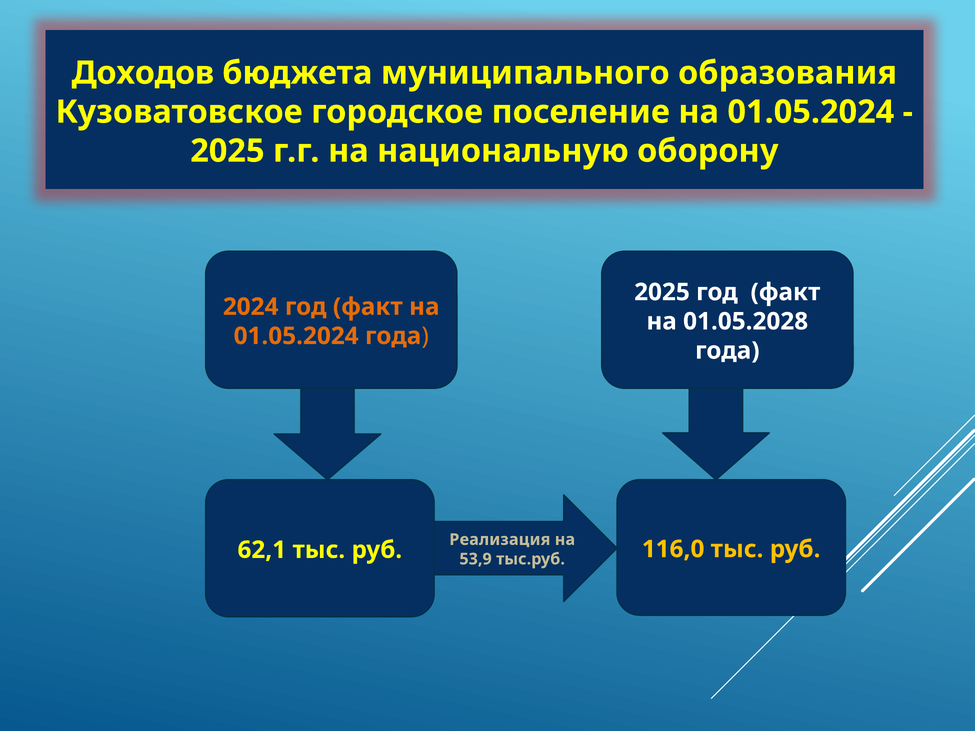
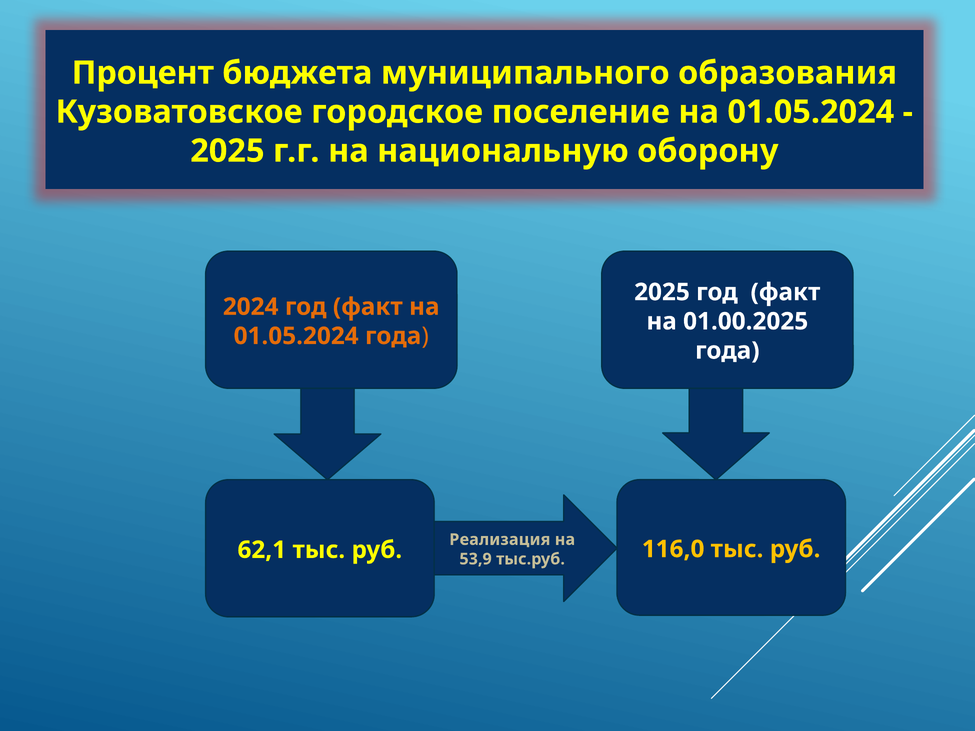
Доходов: Доходов -> Процент
01.05.2028: 01.05.2028 -> 01.00.2025
